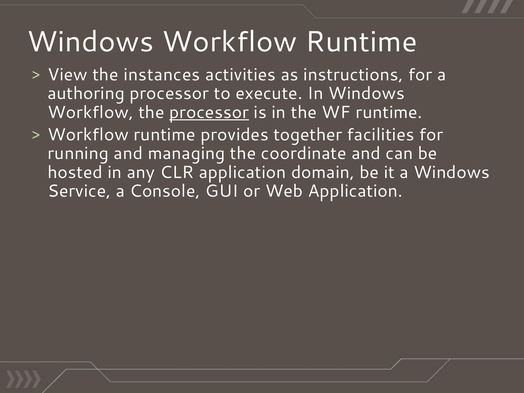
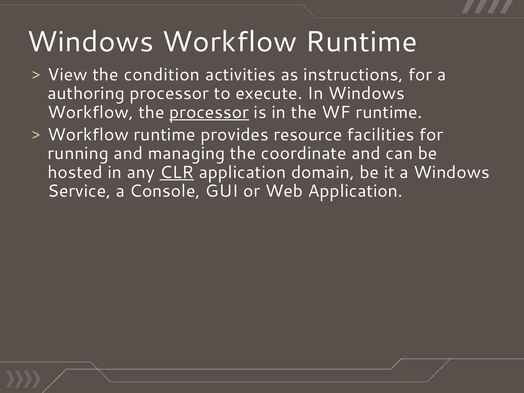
instances: instances -> condition
together: together -> resource
CLR underline: none -> present
